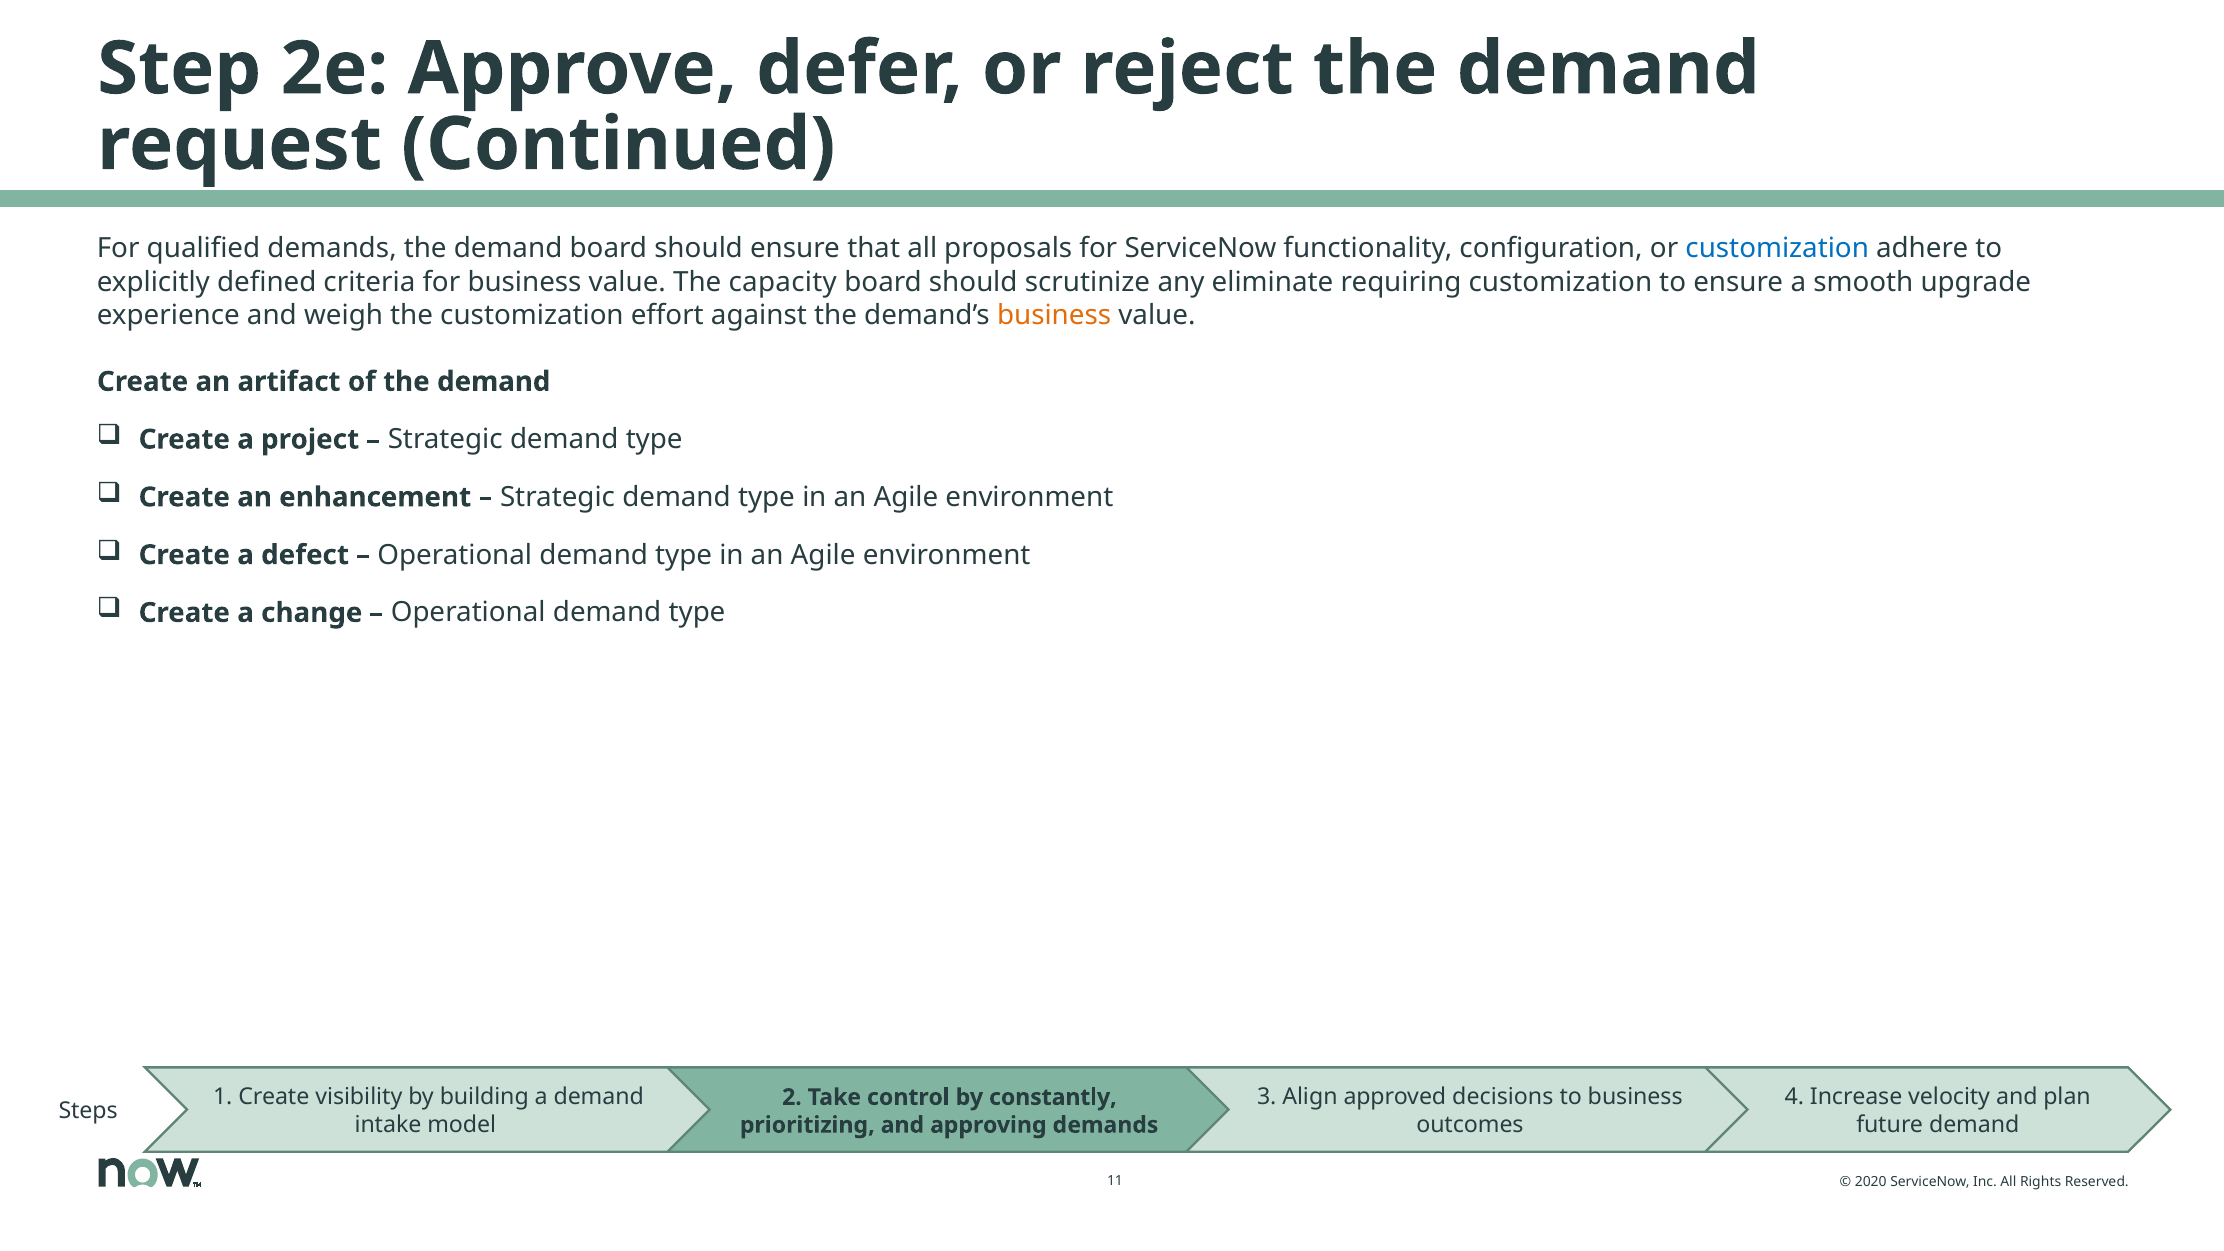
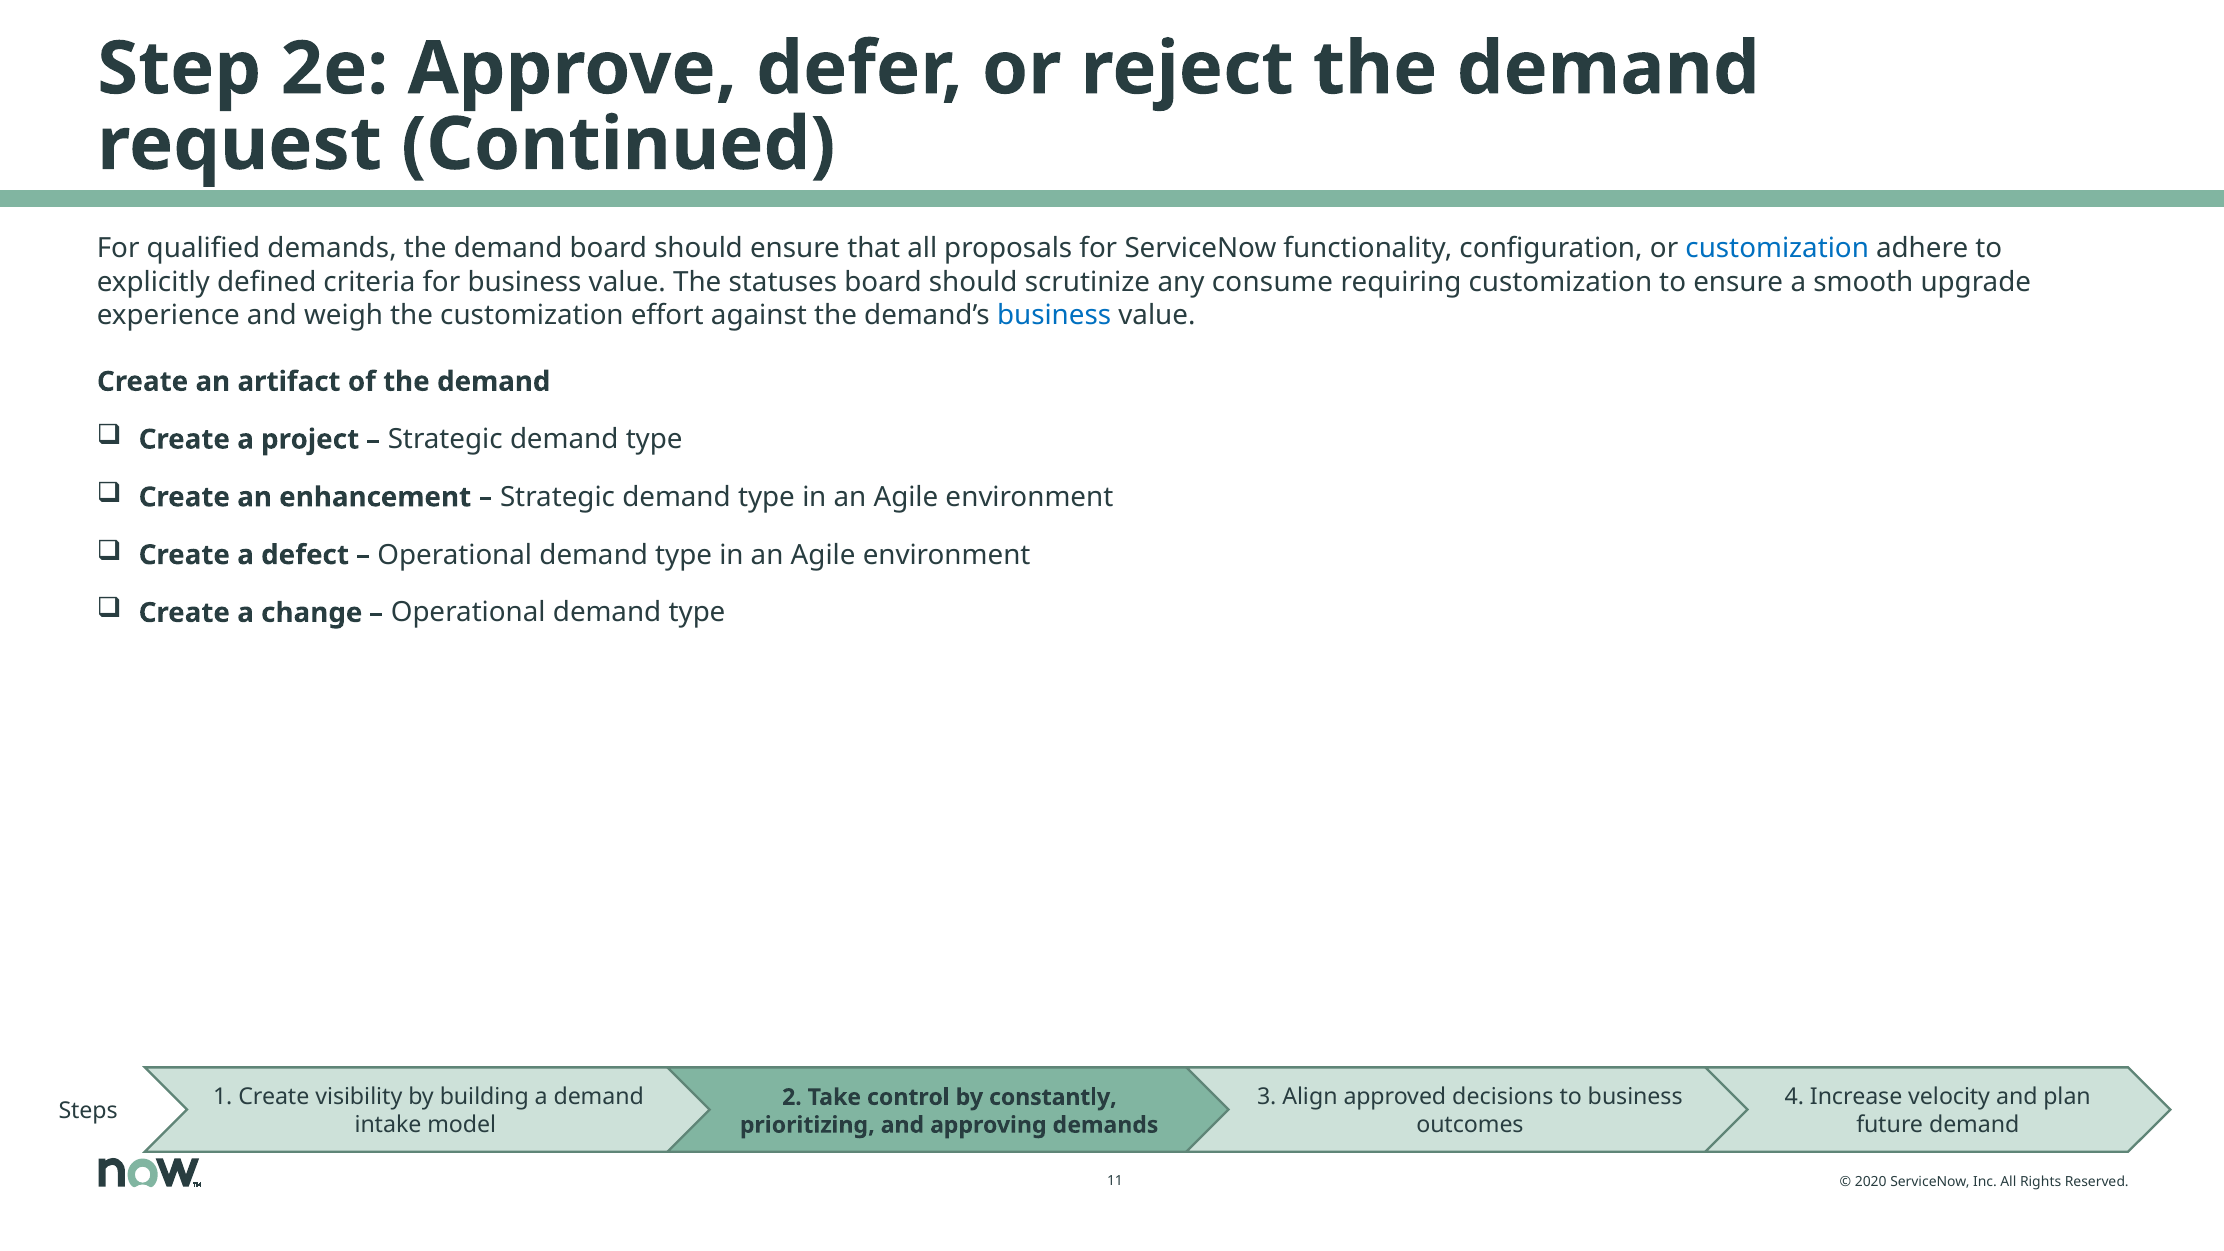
capacity: capacity -> statuses
eliminate: eliminate -> consume
business at (1054, 316) colour: orange -> blue
